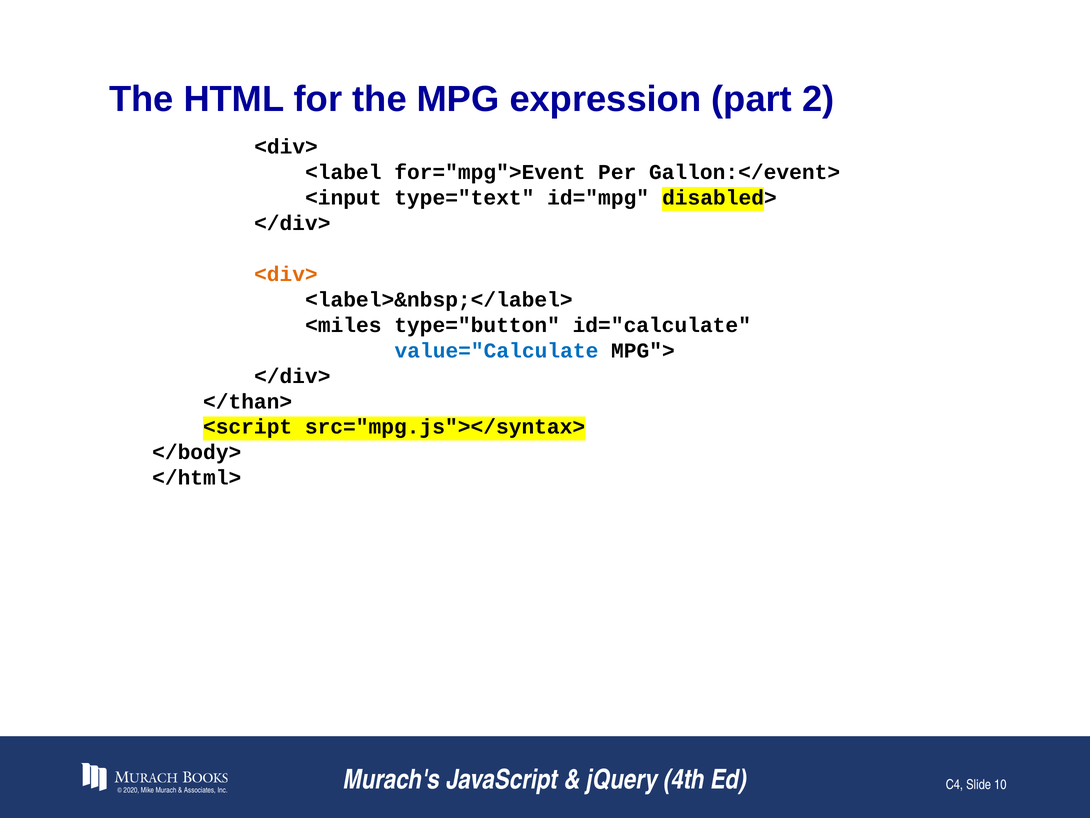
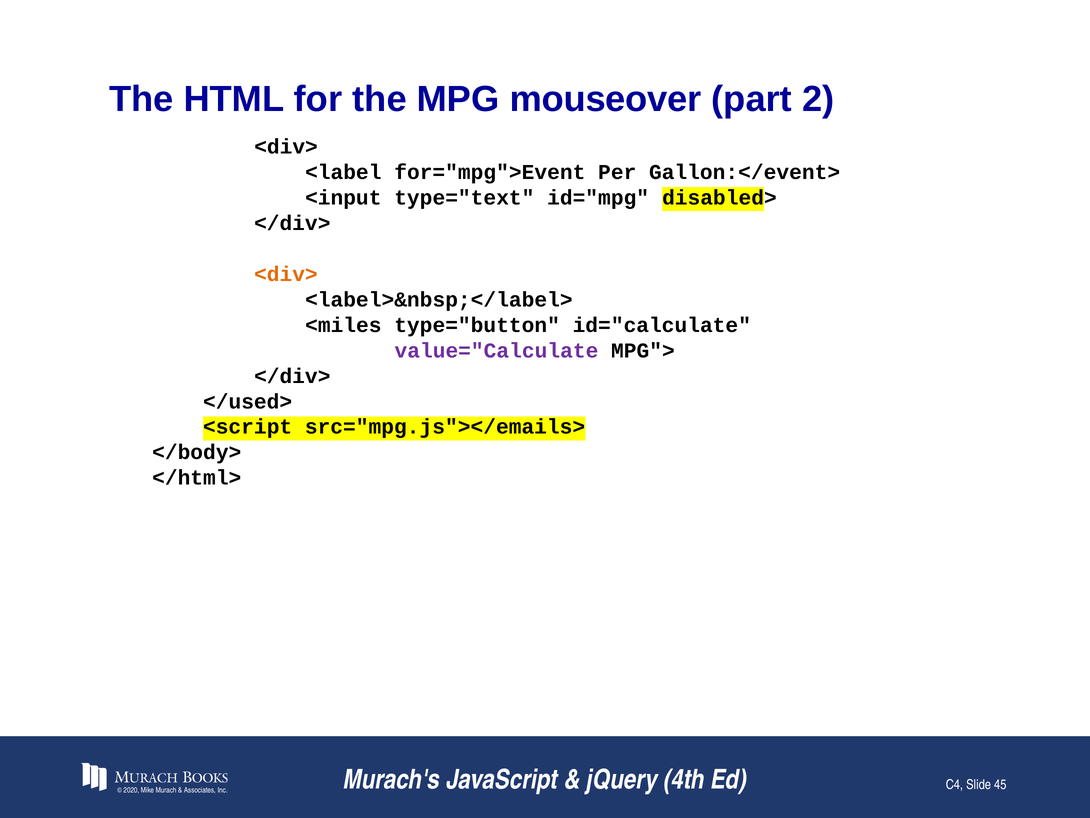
expression: expression -> mouseover
value="Calculate colour: blue -> purple
</than>: </than> -> </used>
src="mpg.js"></syntax>: src="mpg.js"></syntax> -> src="mpg.js"></emails>
10: 10 -> 45
